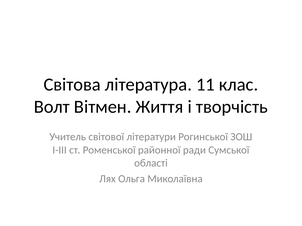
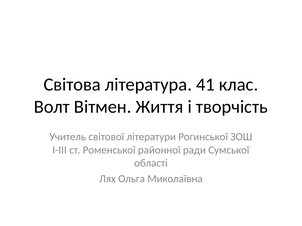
11: 11 -> 41
